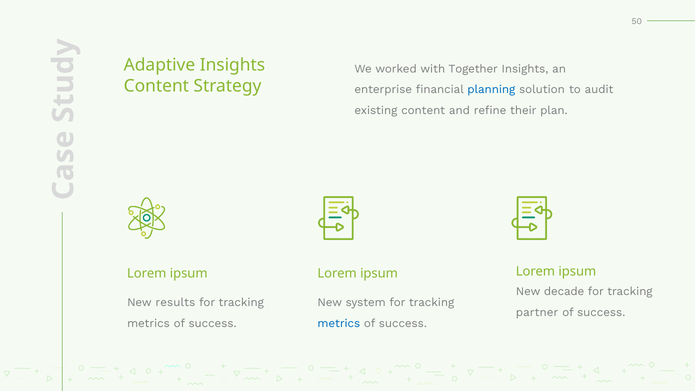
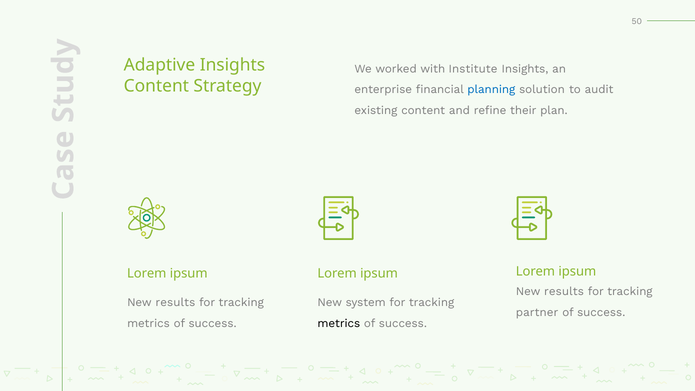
Together: Together -> Institute
decade at (564, 292): decade -> results
metrics at (339, 323) colour: blue -> black
